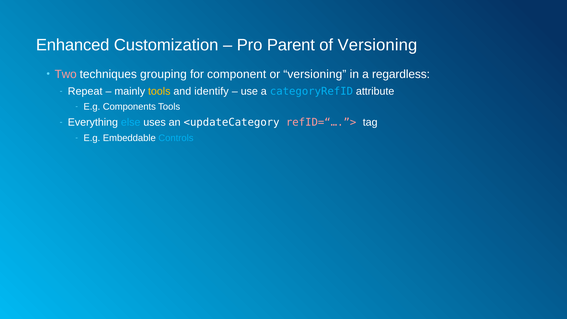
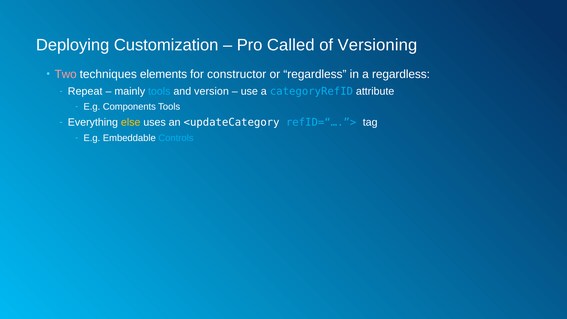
Enhanced: Enhanced -> Deploying
Parent: Parent -> Called
grouping: grouping -> elements
component: component -> constructor
or versioning: versioning -> regardless
tools at (159, 91) colour: yellow -> light blue
identify: identify -> version
else colour: light blue -> yellow
refID=“….”> colour: pink -> light blue
